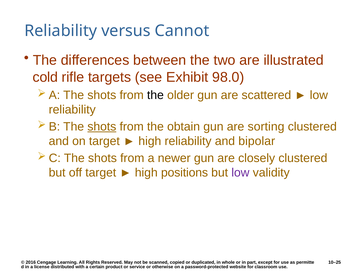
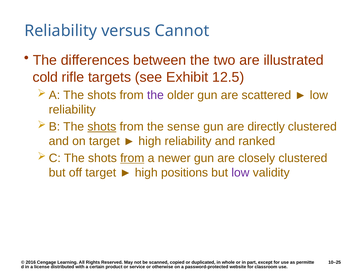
98.0: 98.0 -> 12.5
the at (155, 95) colour: black -> purple
obtain: obtain -> sense
sorting: sorting -> directly
bipolar: bipolar -> ranked
from at (132, 158) underline: none -> present
